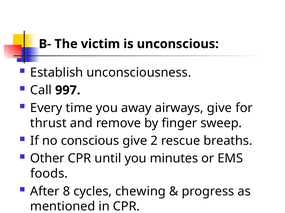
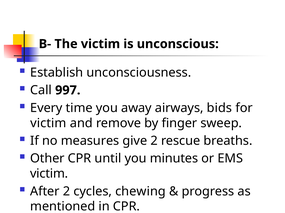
airways give: give -> bids
thrust at (48, 123): thrust -> victim
conscious: conscious -> measures
foods at (49, 174): foods -> victim
After 8: 8 -> 2
